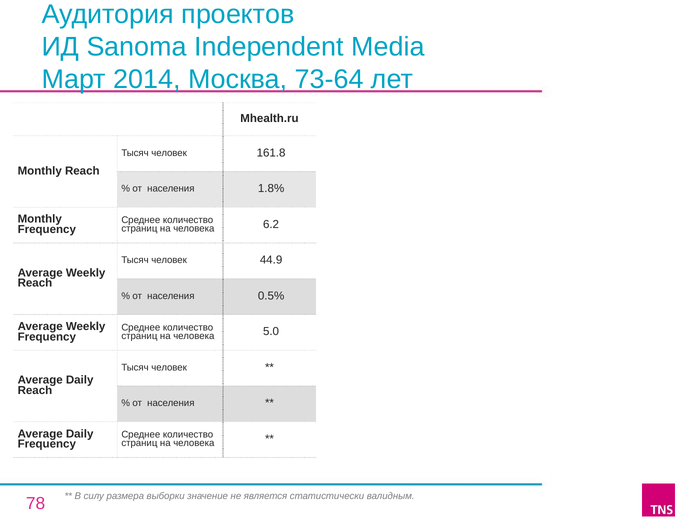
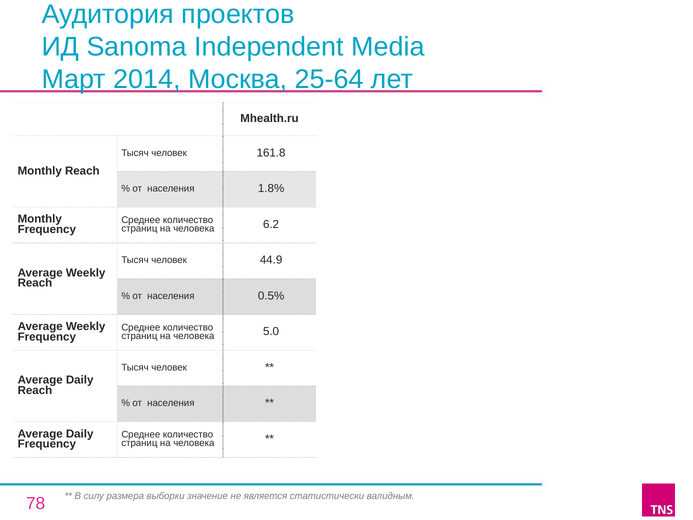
73-64: 73-64 -> 25-64
